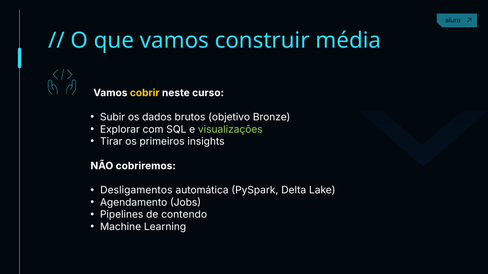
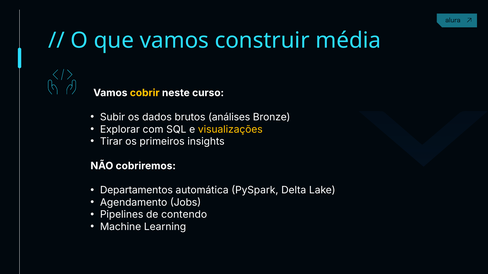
objetivo: objetivo -> análises
visualizações colour: light green -> yellow
Desligamentos: Desligamentos -> Departamentos
